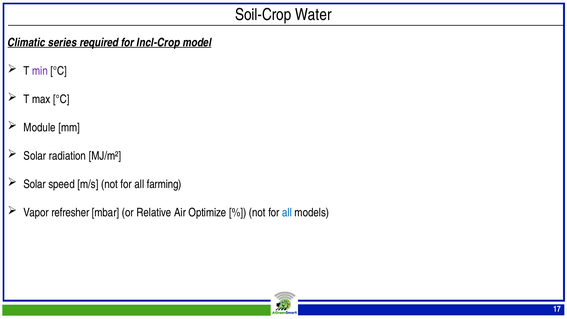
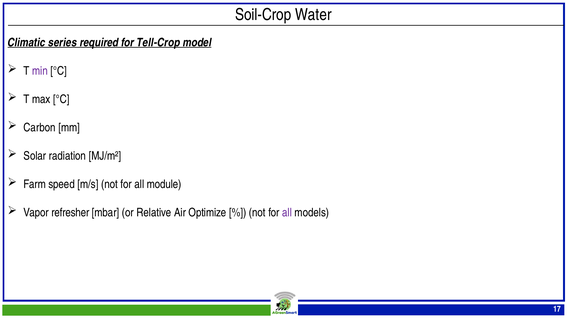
Incl-Crop: Incl-Crop -> Tell-Crop
Module: Module -> Carbon
Solar at (35, 184): Solar -> Farm
farming: farming -> module
all at (287, 213) colour: blue -> purple
